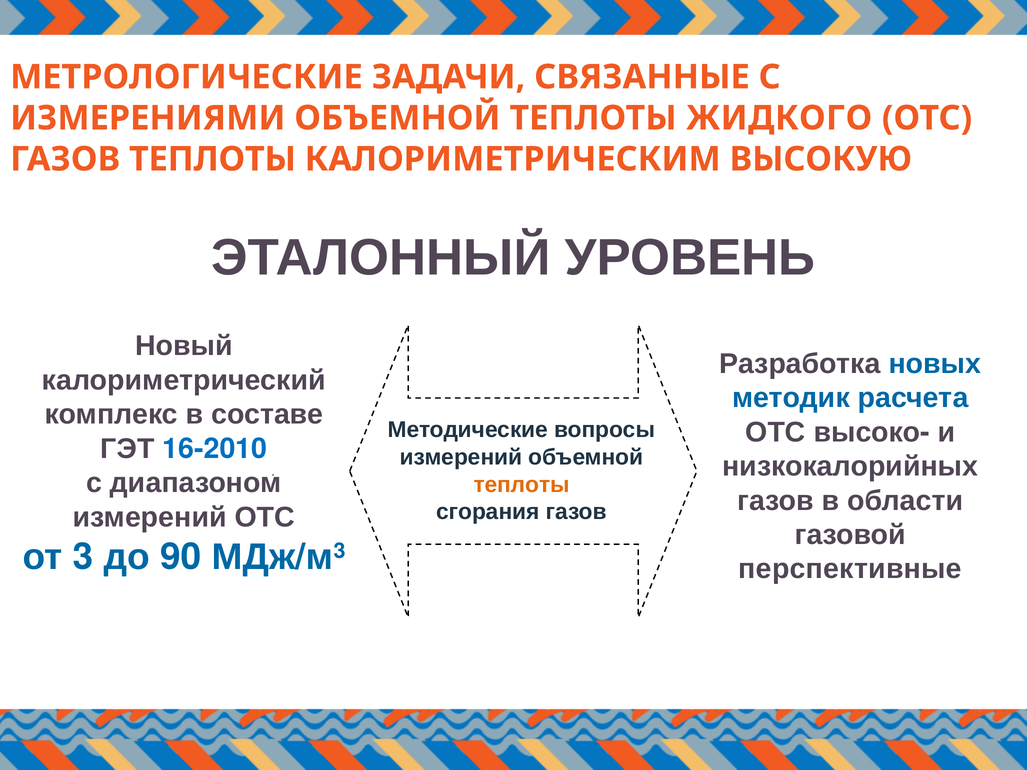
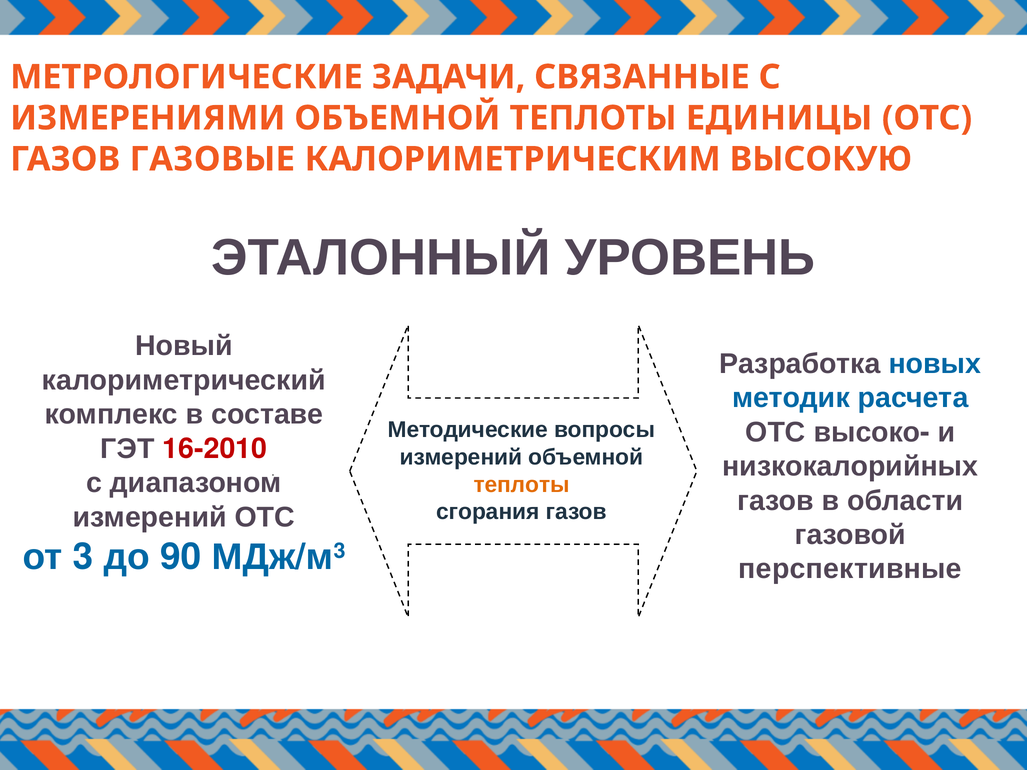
ЖИДКОГО: ЖИДКОГО -> ЕДИНИЦЫ
ГАЗОВ ТЕПЛОТЫ: ТЕПЛОТЫ -> ГАЗОВЫЕ
16-2010 colour: blue -> red
